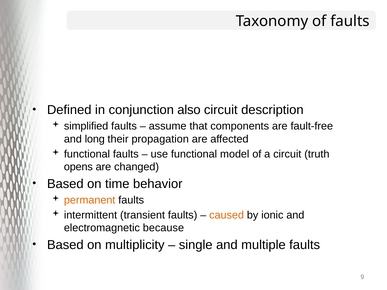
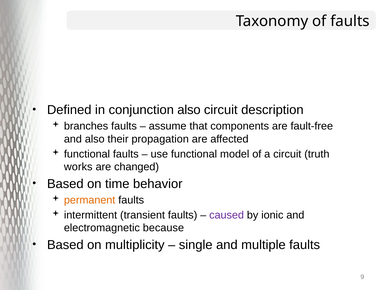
simplified: simplified -> branches
and long: long -> also
opens: opens -> works
caused colour: orange -> purple
